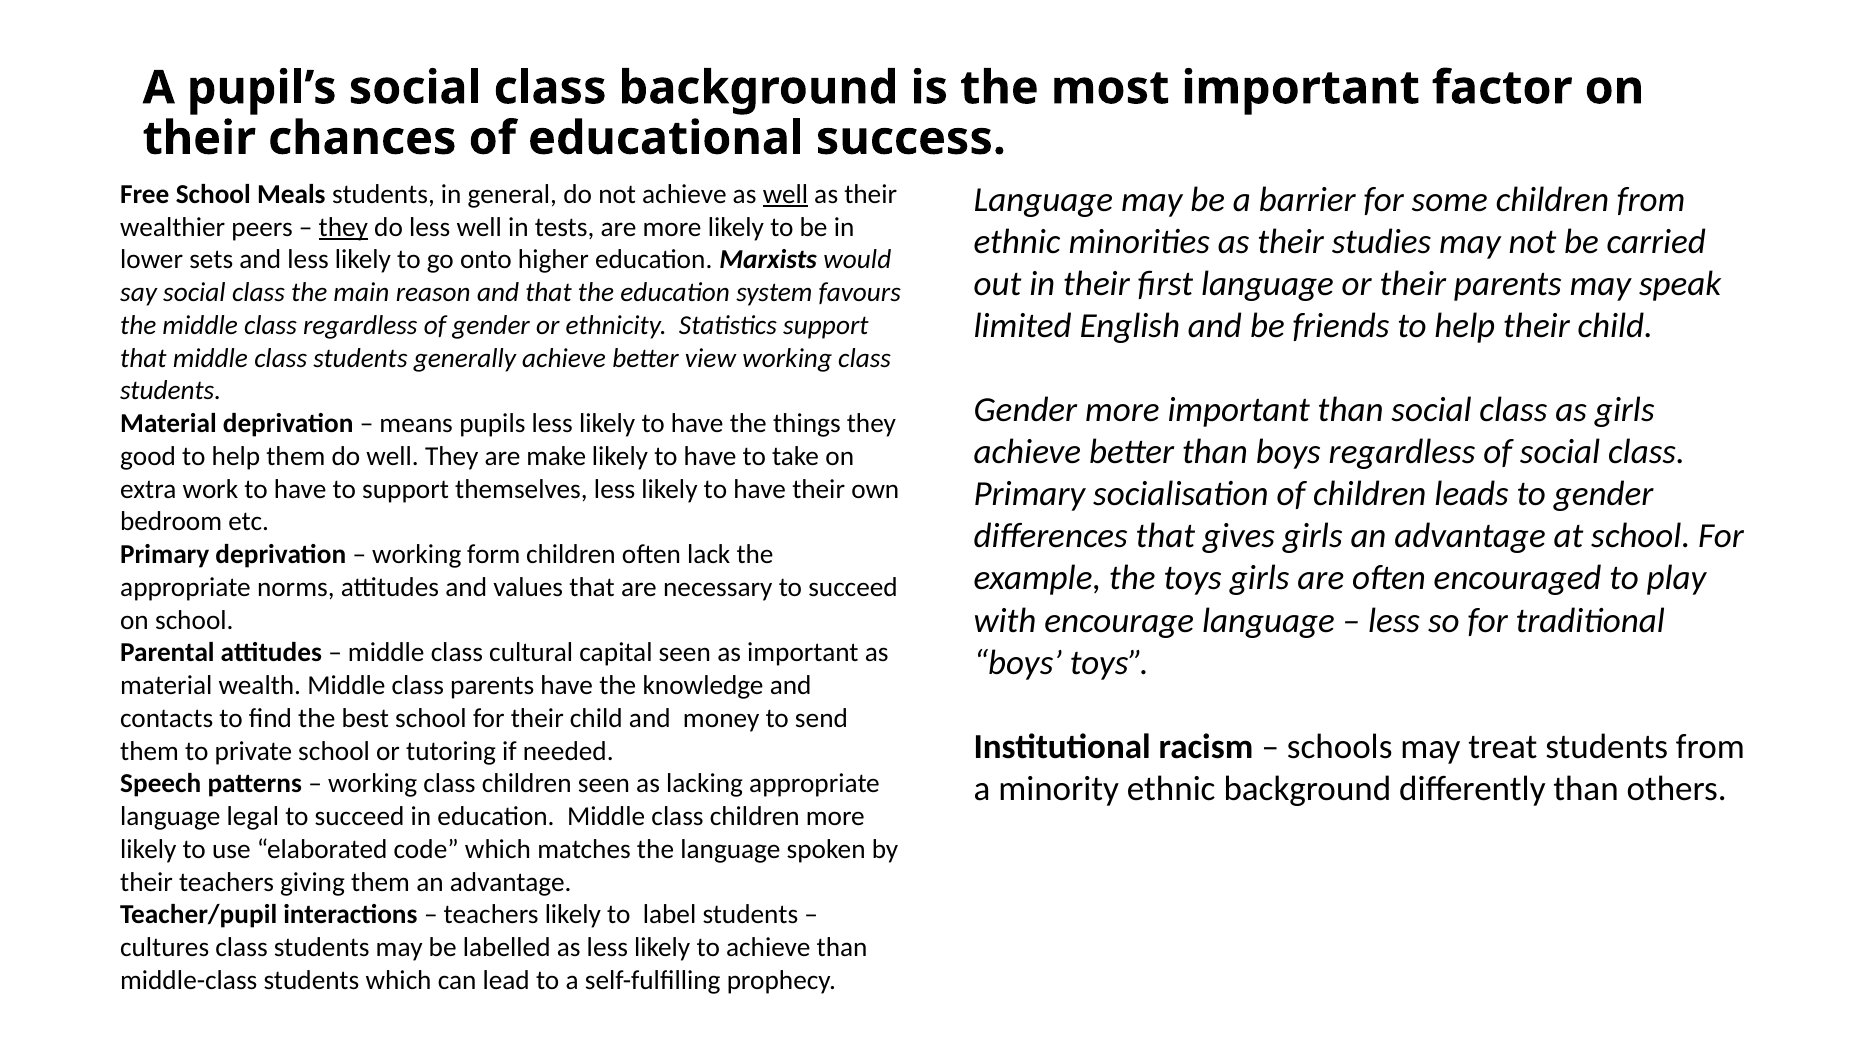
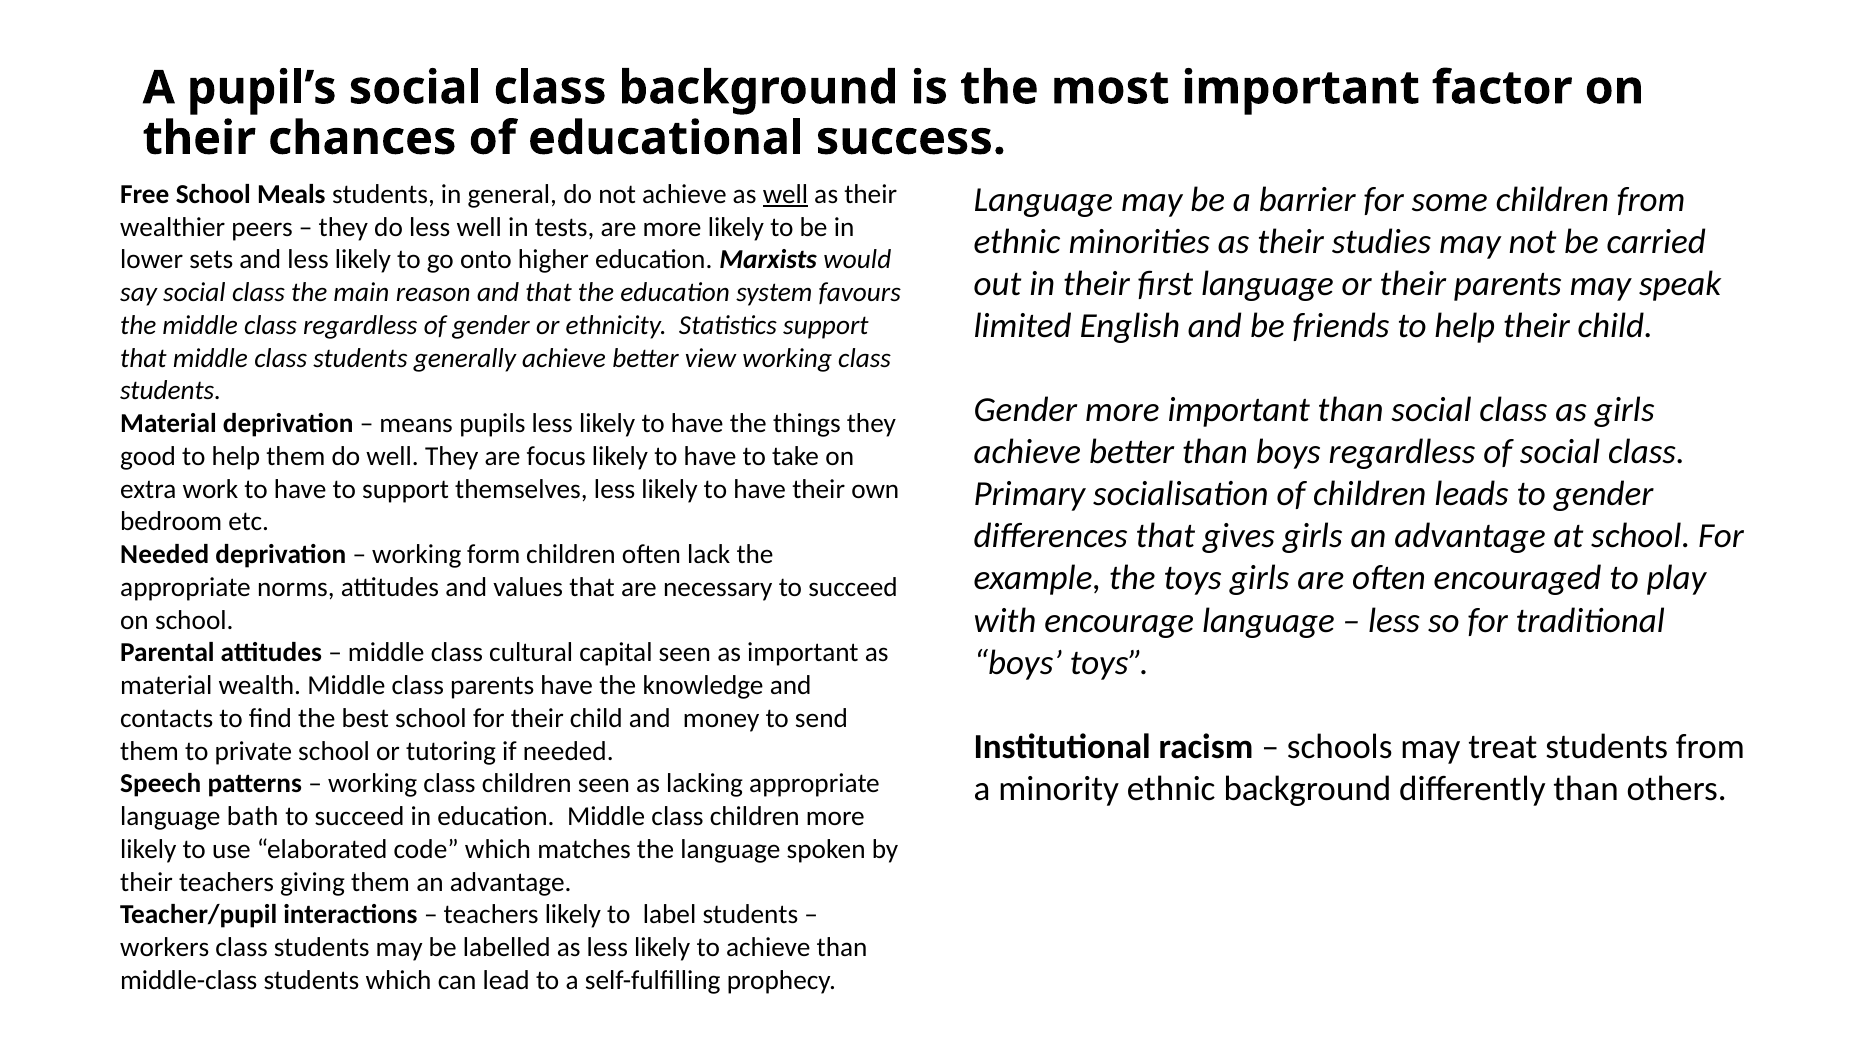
they at (343, 227) underline: present -> none
make: make -> focus
Primary at (165, 555): Primary -> Needed
legal: legal -> bath
cultures: cultures -> workers
